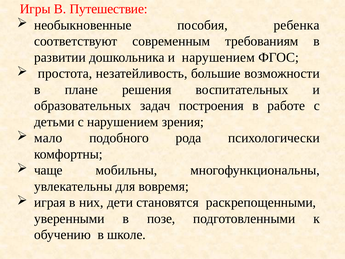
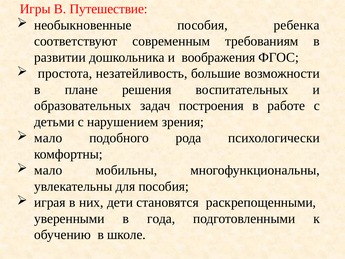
и нарушением: нарушением -> воображения
чаще at (48, 170): чаще -> мало
для вовремя: вовремя -> пособия
позе: позе -> года
